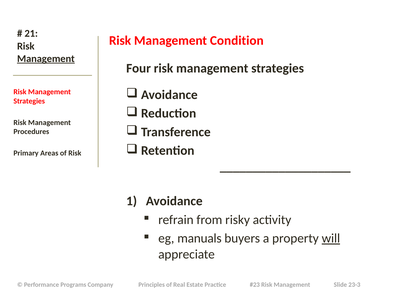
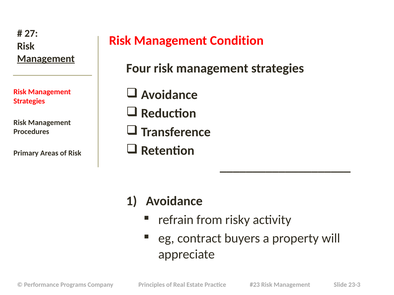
21: 21 -> 27
manuals: manuals -> contract
will underline: present -> none
